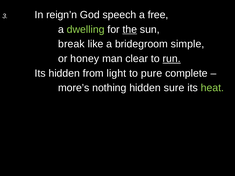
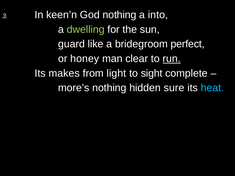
reign’n: reign’n -> keen’n
God speech: speech -> nothing
free: free -> into
the underline: present -> none
break: break -> guard
simple: simple -> perfect
Its hidden: hidden -> makes
pure: pure -> sight
heat colour: light green -> light blue
